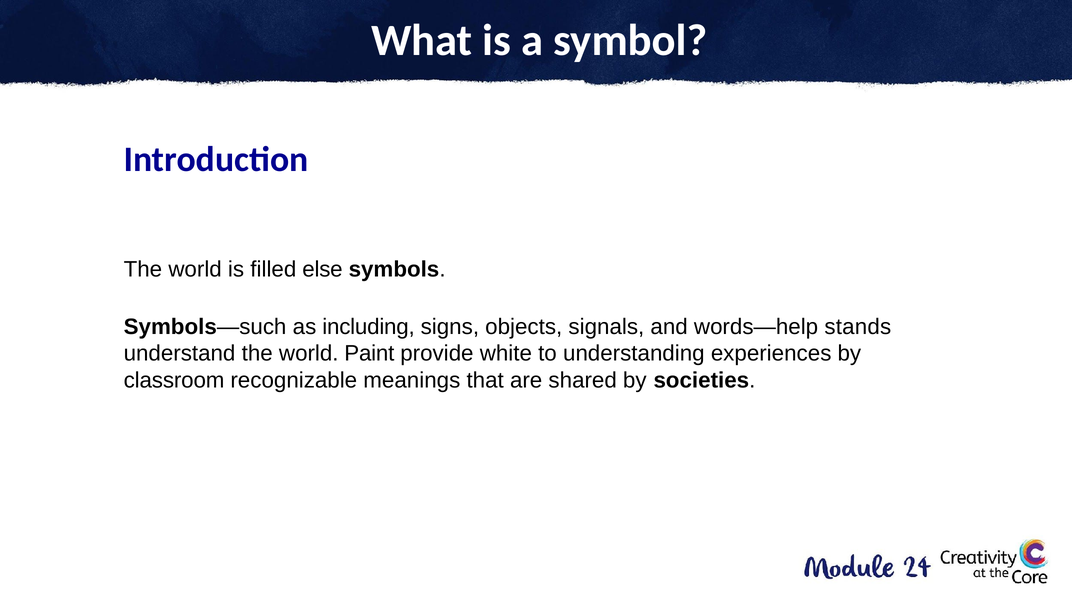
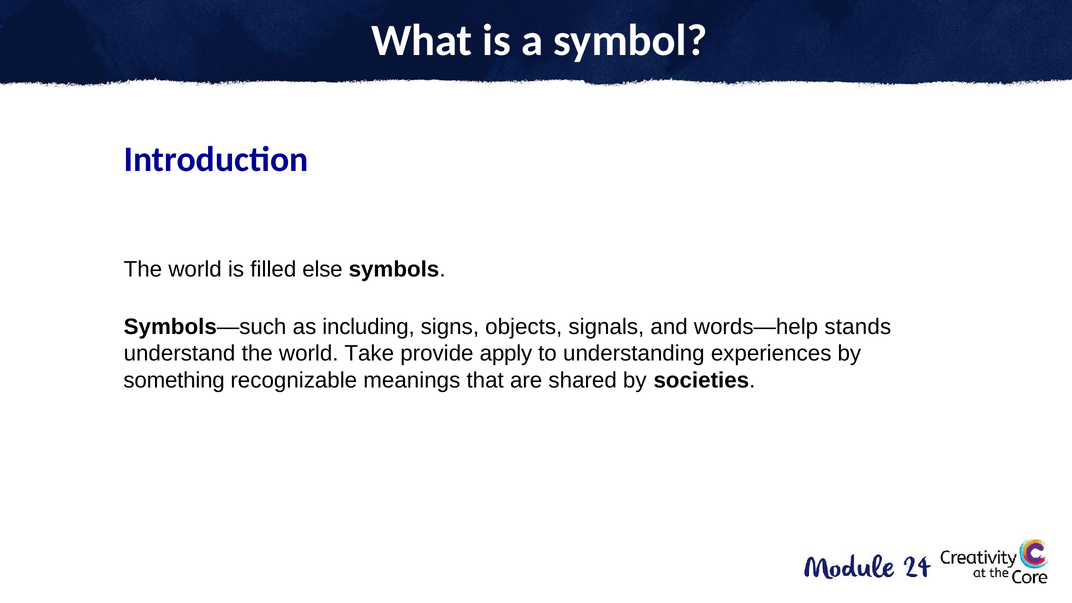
Paint: Paint -> Take
white: white -> apply
classroom: classroom -> something
